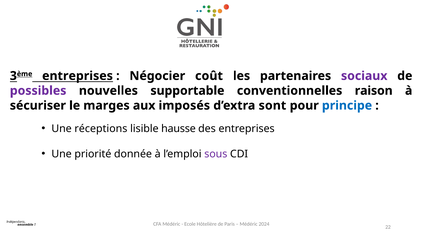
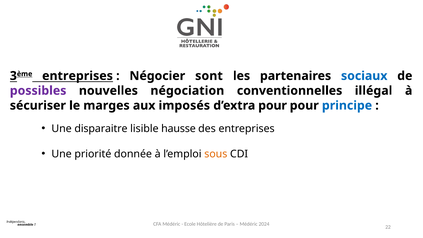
coût: coût -> sont
sociaux colour: purple -> blue
supportable: supportable -> négociation
raison: raison -> illégal
d’extra sont: sont -> pour
réceptions: réceptions -> disparaitre
sous colour: purple -> orange
